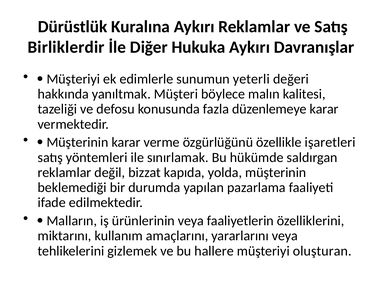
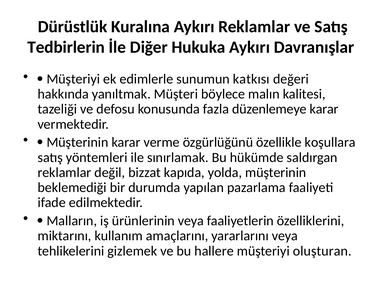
Birliklerdir: Birliklerdir -> Tedbirlerin
yeterli: yeterli -> katkısı
işaretleri: işaretleri -> koşullara
